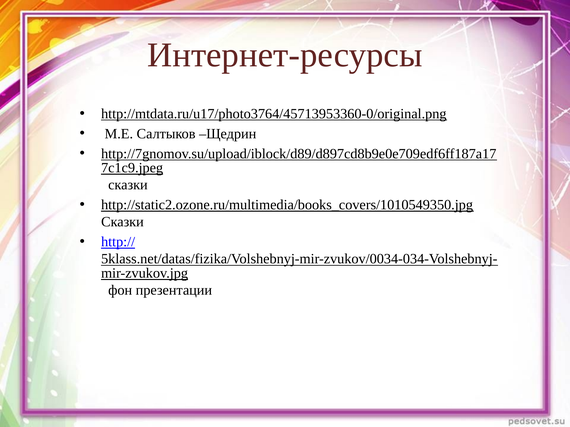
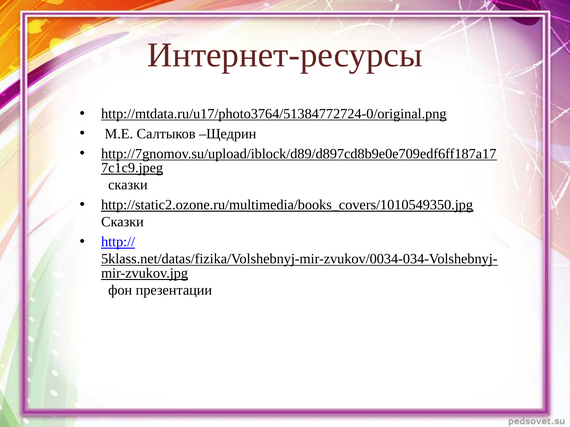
http://mtdata.ru/u17/photo3764/45713953360-0/original.png: http://mtdata.ru/u17/photo3764/45713953360-0/original.png -> http://mtdata.ru/u17/photo3764/51384772724-0/original.png
